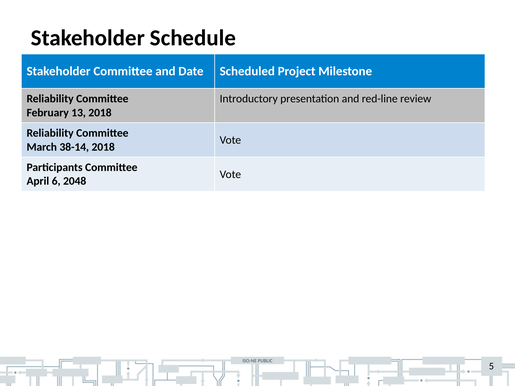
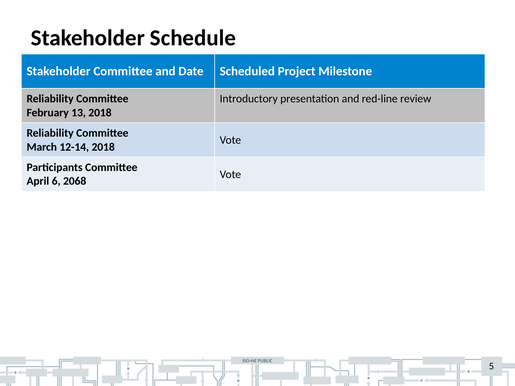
38-14: 38-14 -> 12-14
2048: 2048 -> 2068
